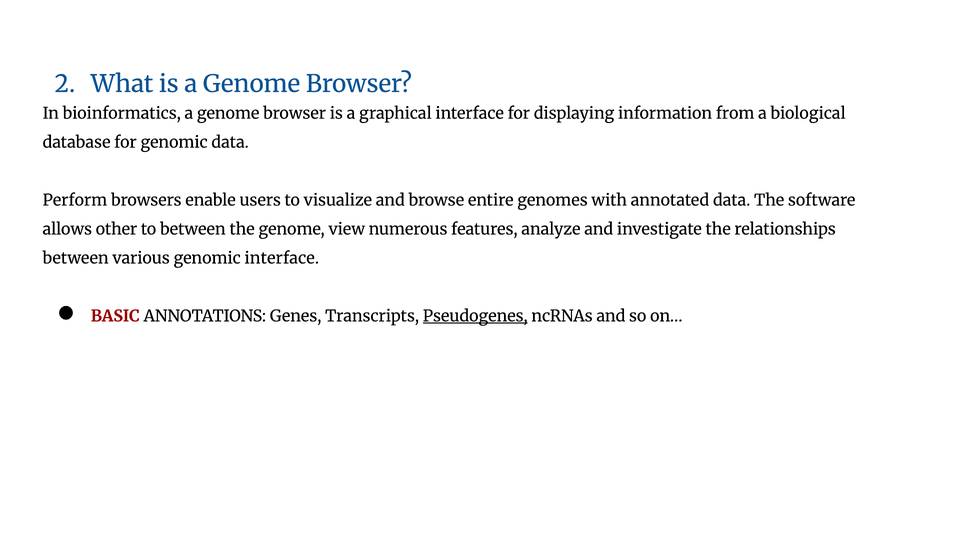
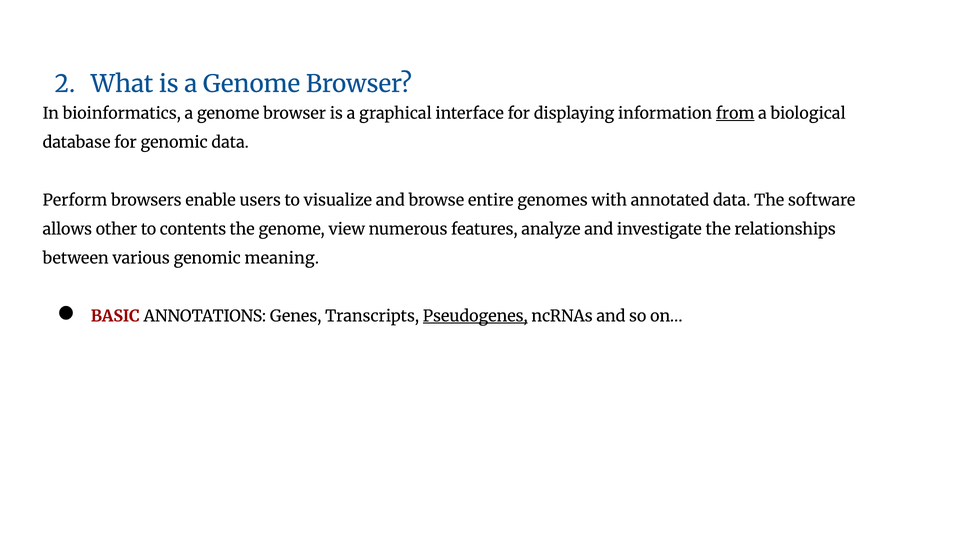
from underline: none -> present
to between: between -> contents
genomic interface: interface -> meaning
